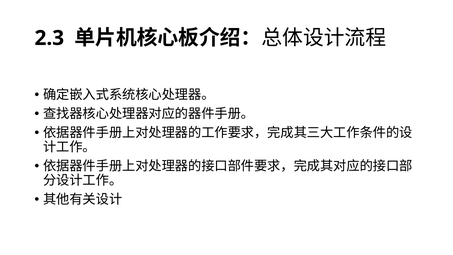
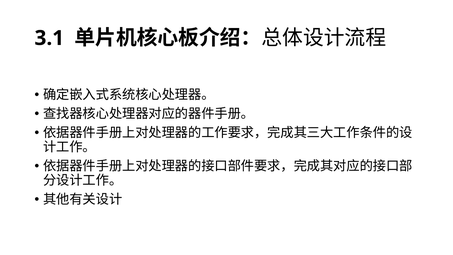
2.3: 2.3 -> 3.1
